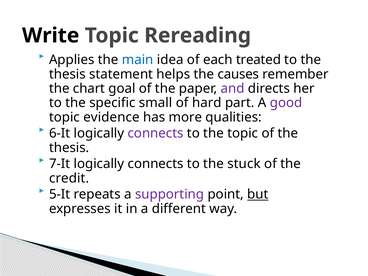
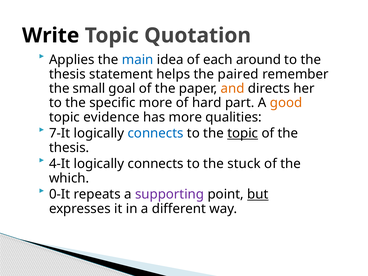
Rereading: Rereading -> Quotation
treated: treated -> around
causes: causes -> paired
chart: chart -> small
and colour: purple -> orange
specific small: small -> more
good colour: purple -> orange
6-It: 6-It -> 7-It
connects at (156, 133) colour: purple -> blue
topic at (243, 133) underline: none -> present
7-It: 7-It -> 4-It
credit: credit -> which
5-It: 5-It -> 0-It
